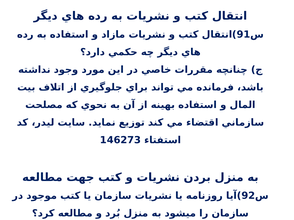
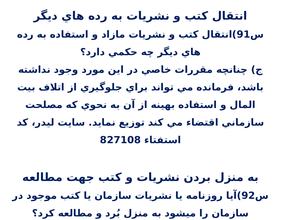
146273: 146273 -> 827108
